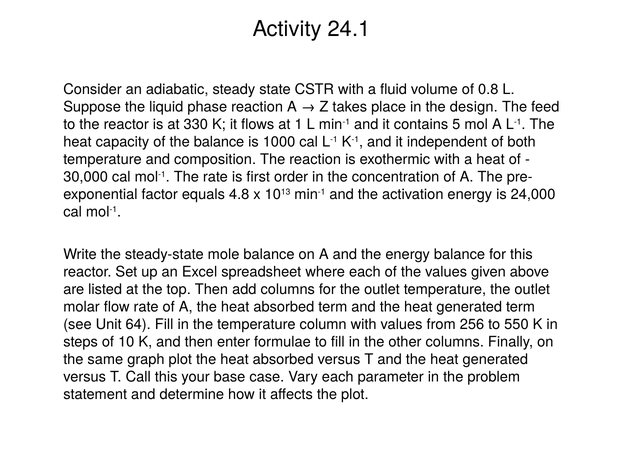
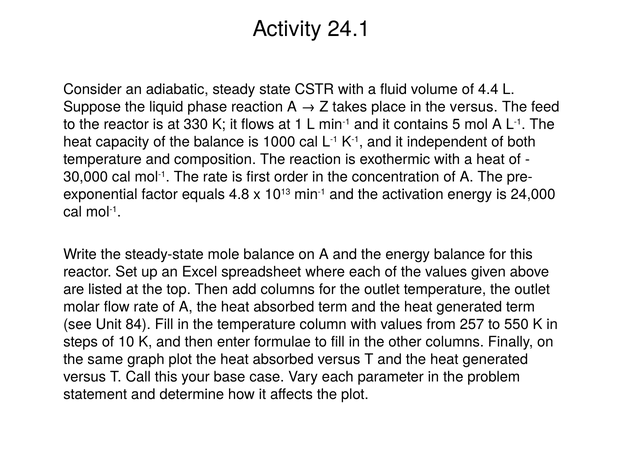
0.8: 0.8 -> 4.4
the design: design -> versus
64: 64 -> 84
256: 256 -> 257
